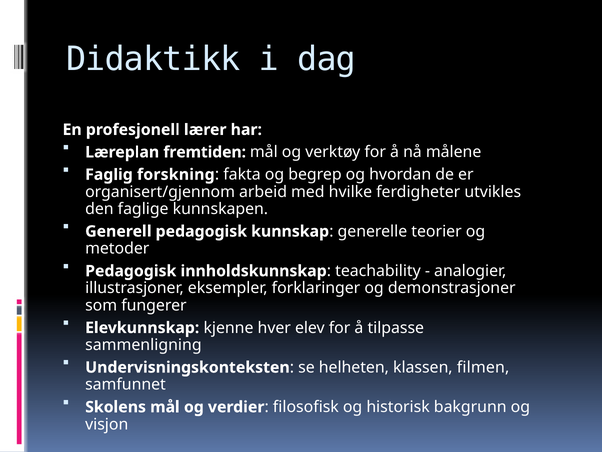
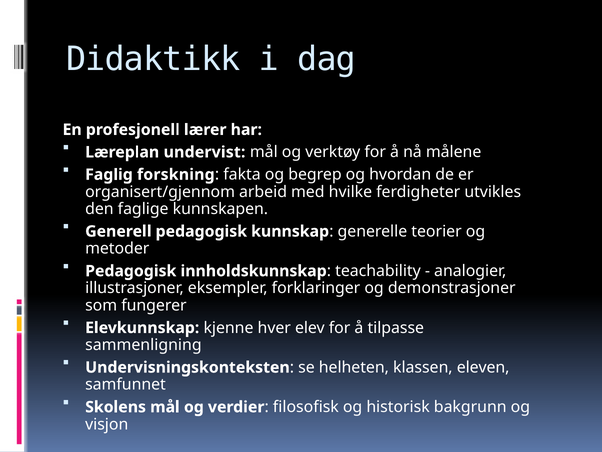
fremtiden: fremtiden -> undervist
filmen: filmen -> eleven
